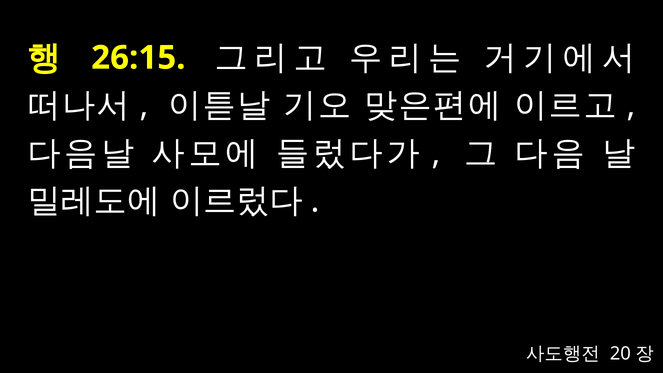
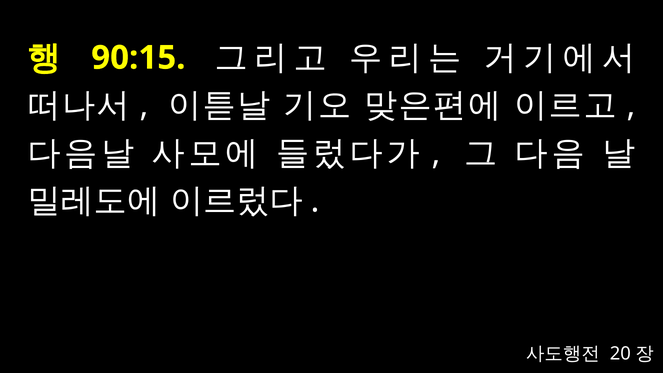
26:15: 26:15 -> 90:15
